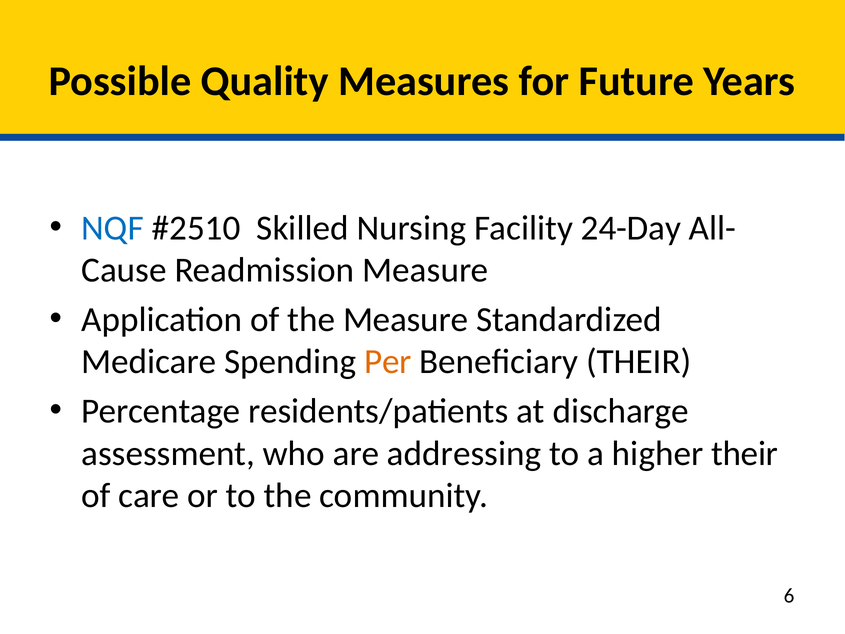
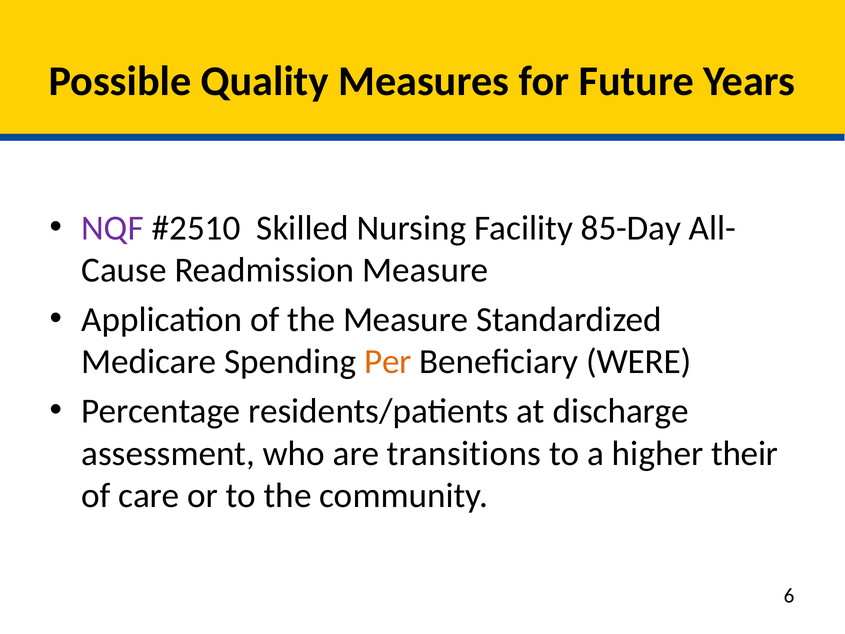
NQF colour: blue -> purple
24-Day: 24-Day -> 85-Day
Beneficiary THEIR: THEIR -> WERE
addressing: addressing -> transitions
